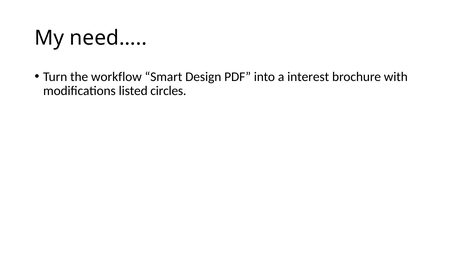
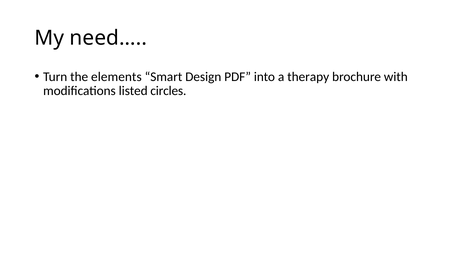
workflow: workflow -> elements
interest: interest -> therapy
